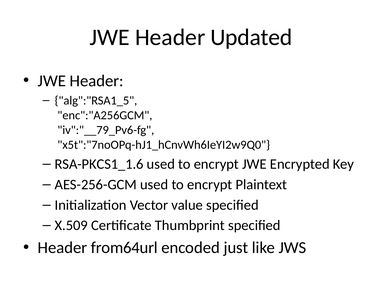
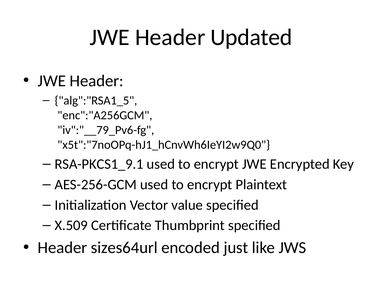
RSA-PKCS1_1.6: RSA-PKCS1_1.6 -> RSA-PKCS1_9.1
from64url: from64url -> sizes64url
